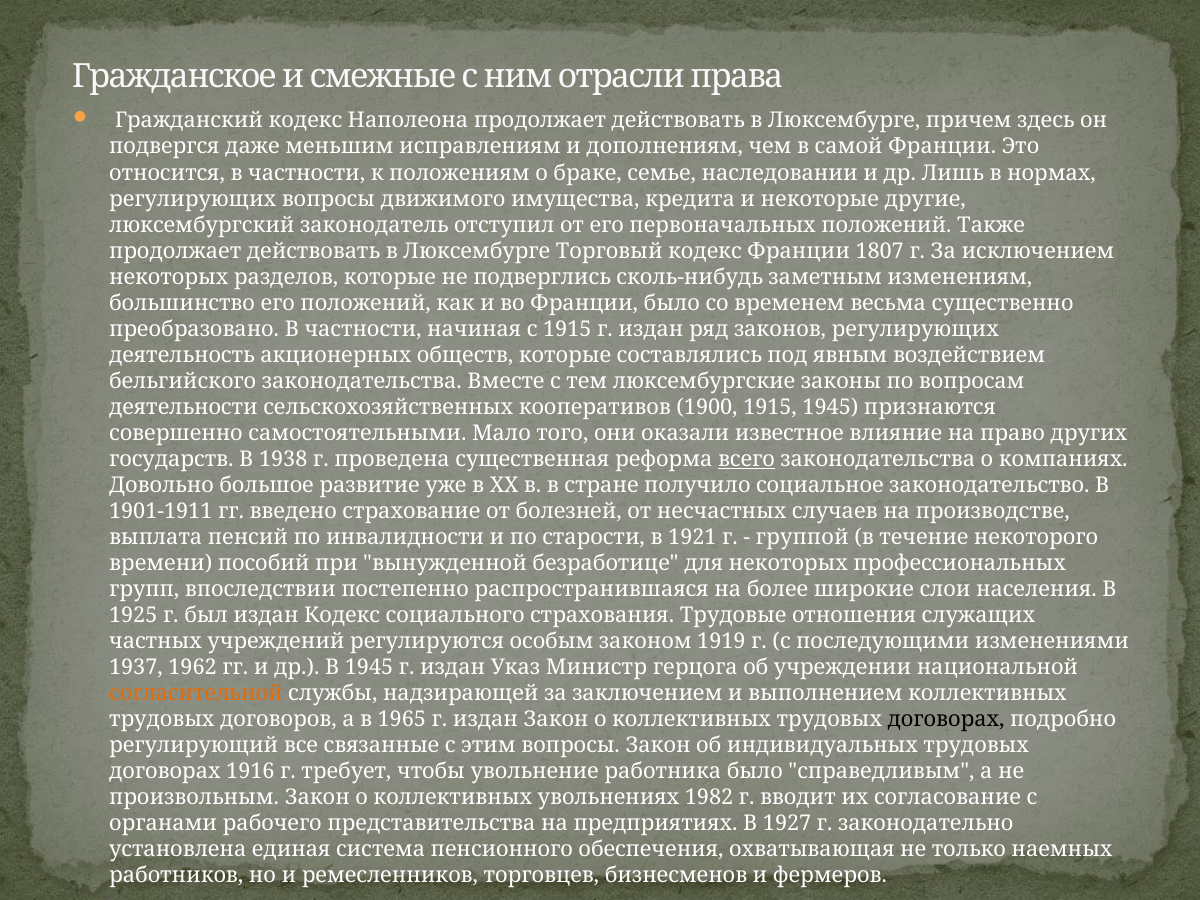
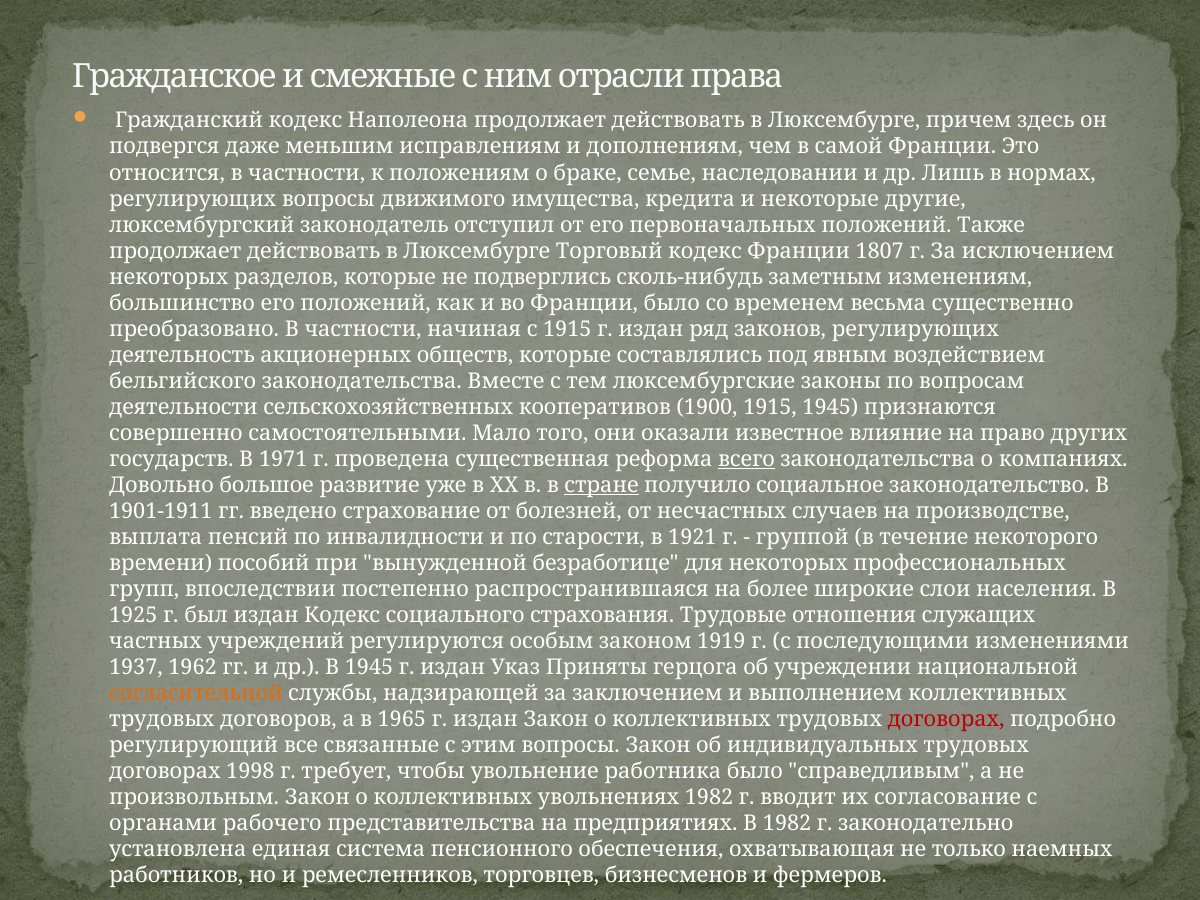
1938: 1938 -> 1971
стране underline: none -> present
Указ Министр: Министр -> Приняты
договорах at (946, 720) colour: black -> red
1916: 1916 -> 1998
В 1927: 1927 -> 1982
